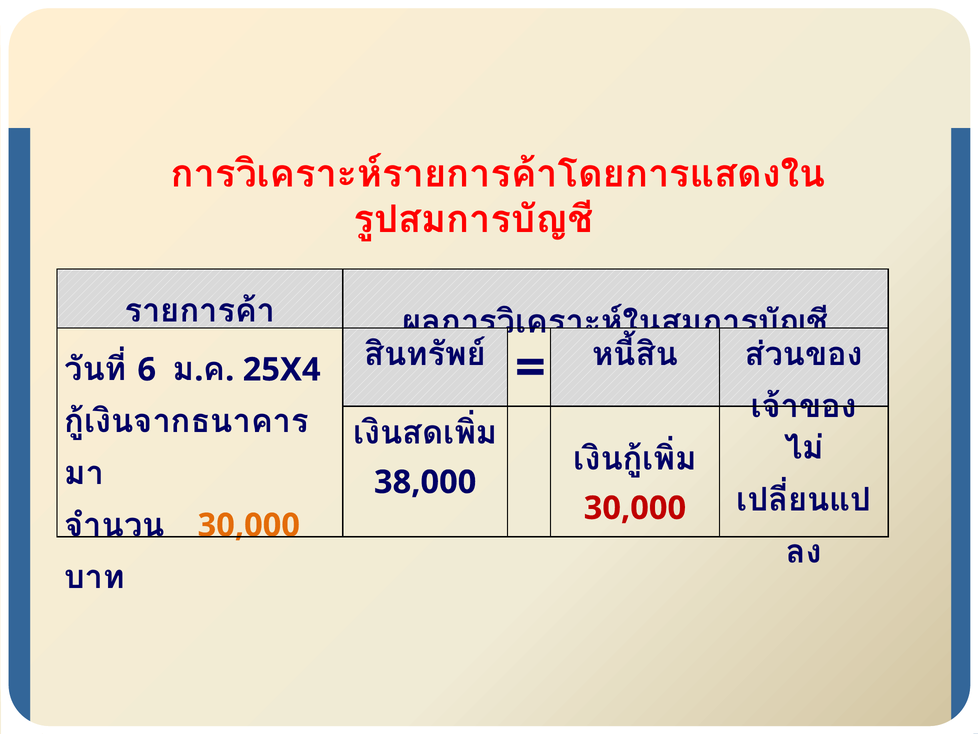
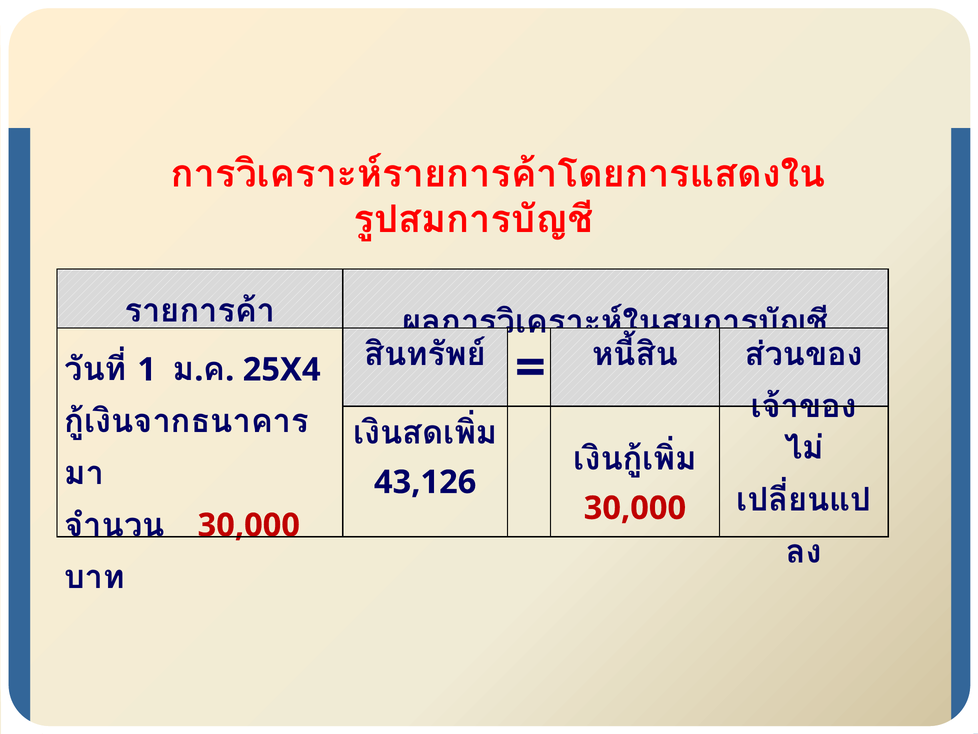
6: 6 -> 1
38,000: 38,000 -> 43,126
30,000 at (249, 525) colour: orange -> red
